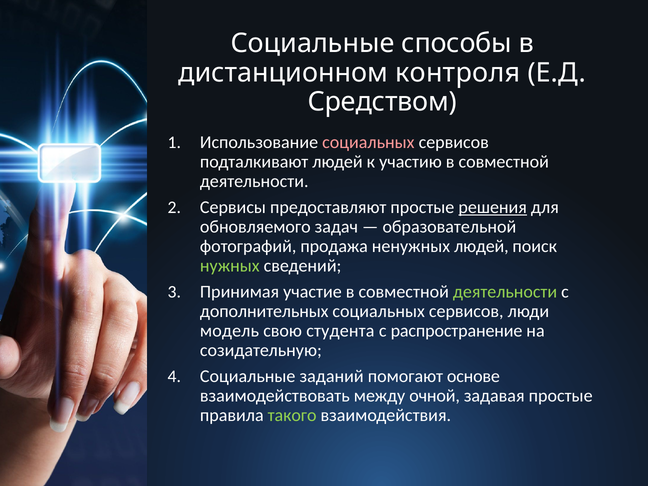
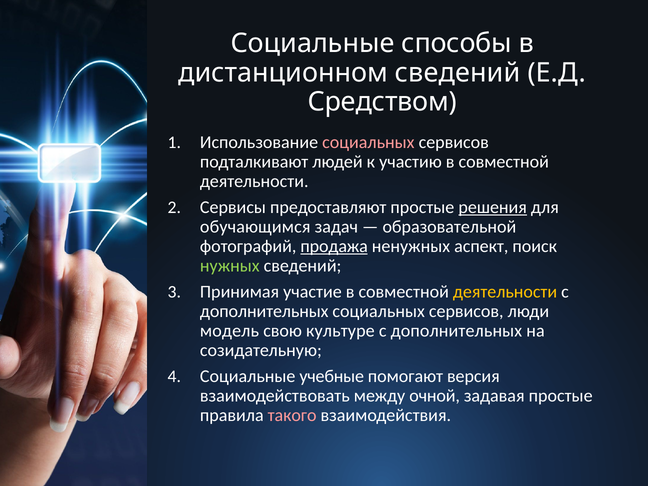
дистанционном контроля: контроля -> сведений
обновляемого: обновляемого -> обучающимся
продажа underline: none -> present
ненужных людей: людей -> аспект
деятельности at (505, 292) colour: light green -> yellow
студента: студента -> культуре
распространение at (457, 331): распространение -> дополнительных
заданий: заданий -> учебные
основе: основе -> версия
такого colour: light green -> pink
